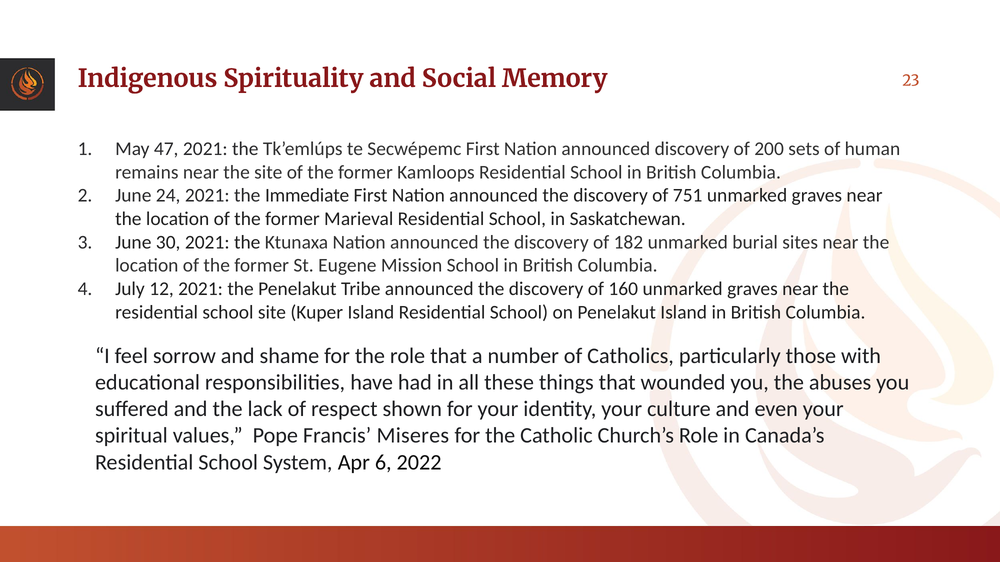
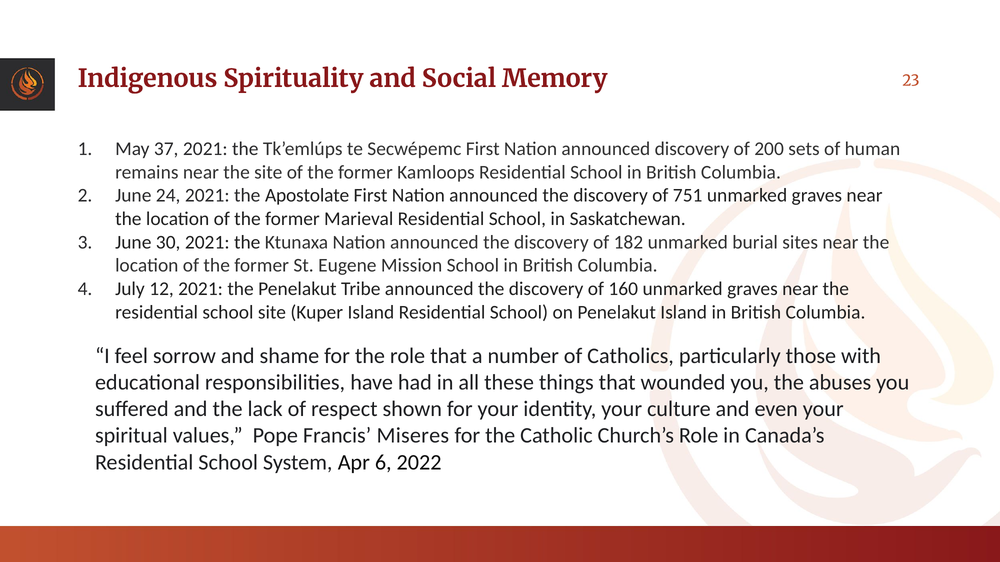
47: 47 -> 37
Immediate: Immediate -> Apostolate
